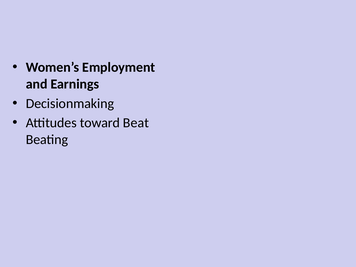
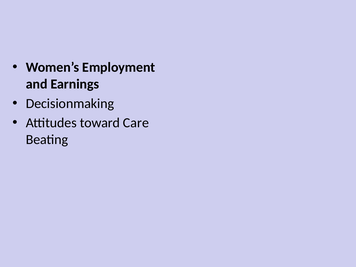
Beat: Beat -> Care
